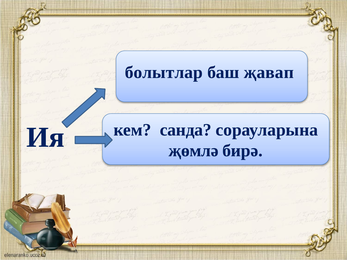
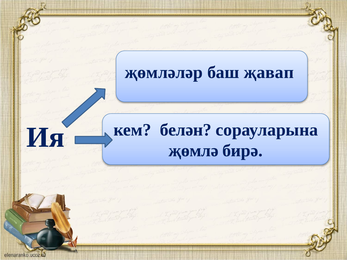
болытлар: болытлар -> җөмләләр
санда: санда -> белән
